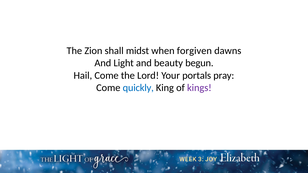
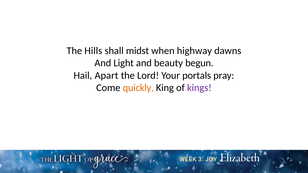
Zion: Zion -> Hills
forgiven: forgiven -> highway
Hail Come: Come -> Apart
quickly colour: blue -> orange
